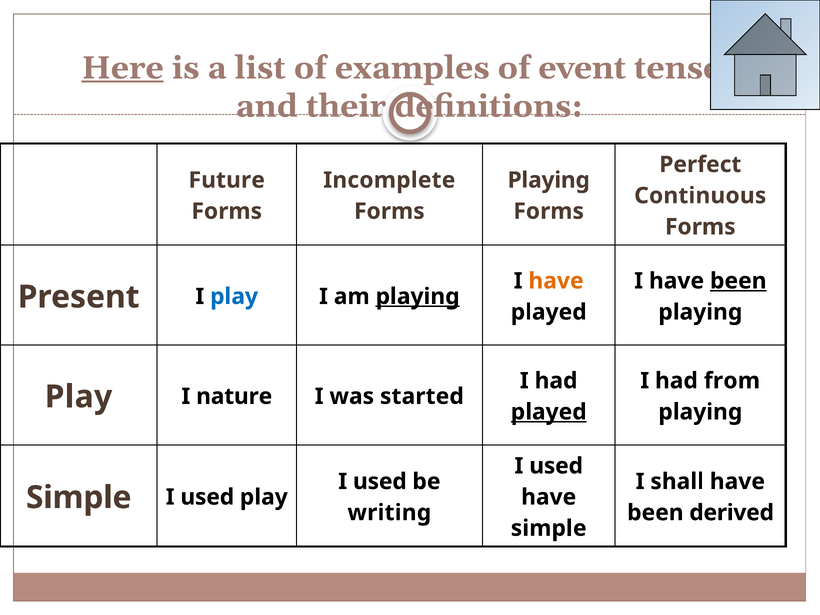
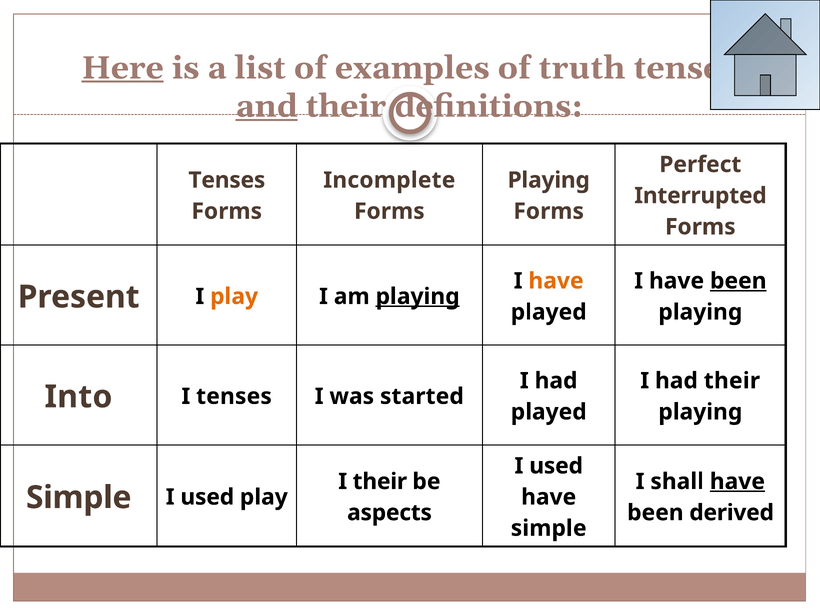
event: event -> truth
and underline: none -> present
Future at (227, 180): Future -> Tenses
Continuous: Continuous -> Interrupted
play at (234, 297) colour: blue -> orange
had from: from -> their
Play at (78, 397): Play -> Into
I nature: nature -> tenses
played at (549, 412) underline: present -> none
used at (380, 482): used -> their
have at (737, 482) underline: none -> present
writing: writing -> aspects
